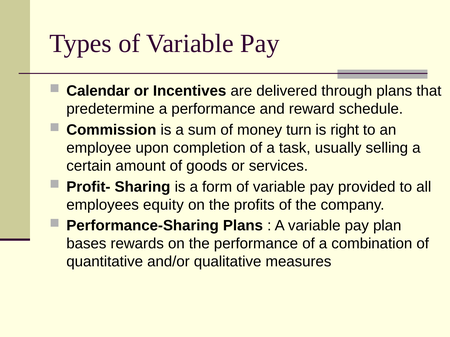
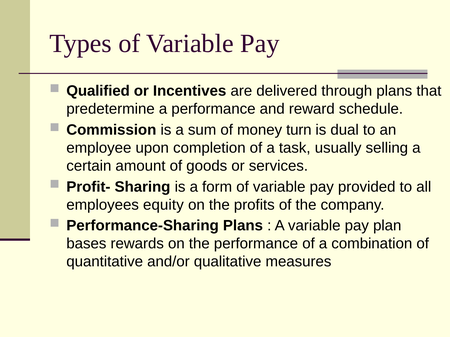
Calendar: Calendar -> Qualified
right: right -> dual
